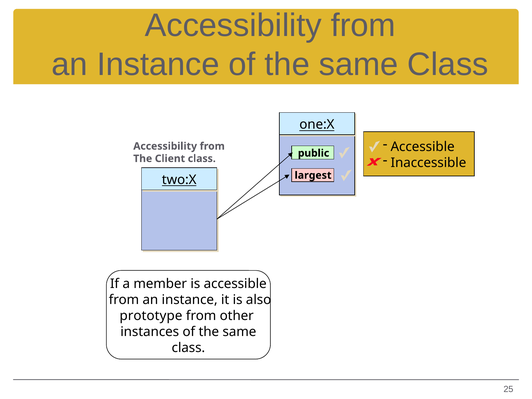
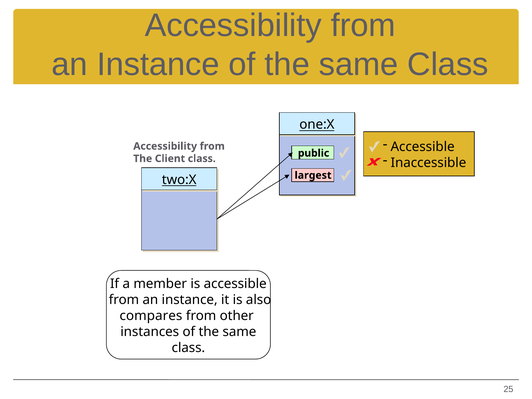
prototype: prototype -> compares
